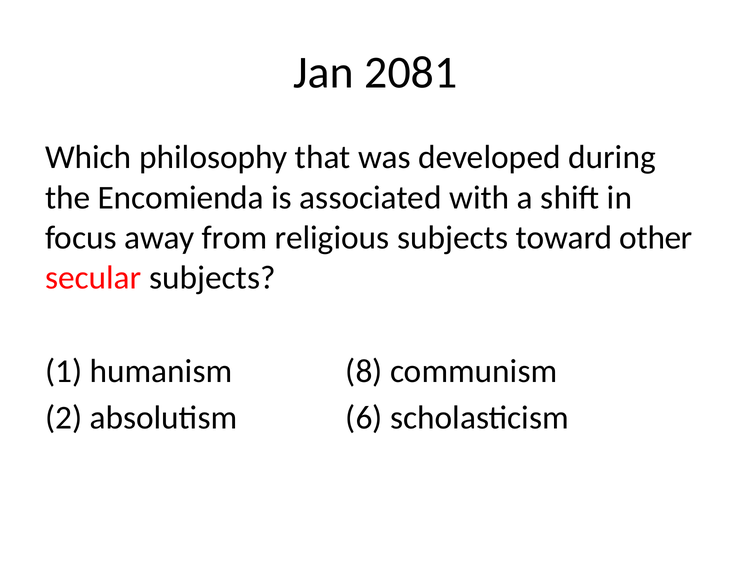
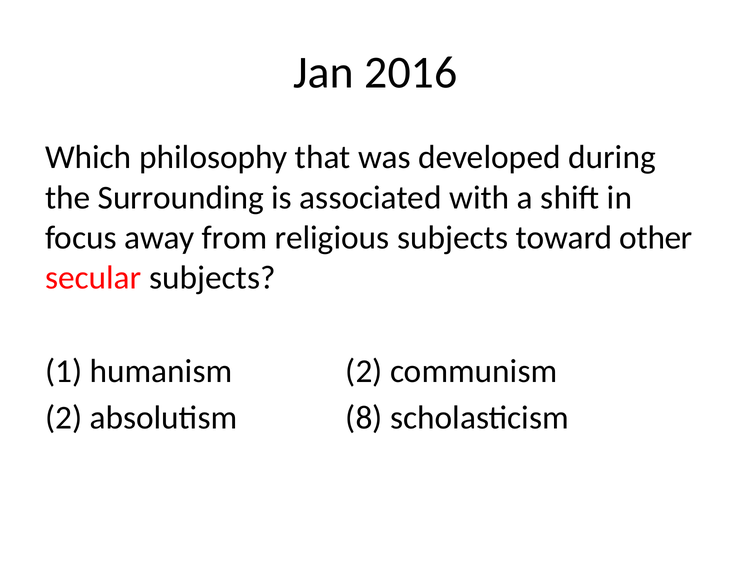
2081: 2081 -> 2016
Encomienda: Encomienda -> Surrounding
humanism 8: 8 -> 2
6: 6 -> 8
